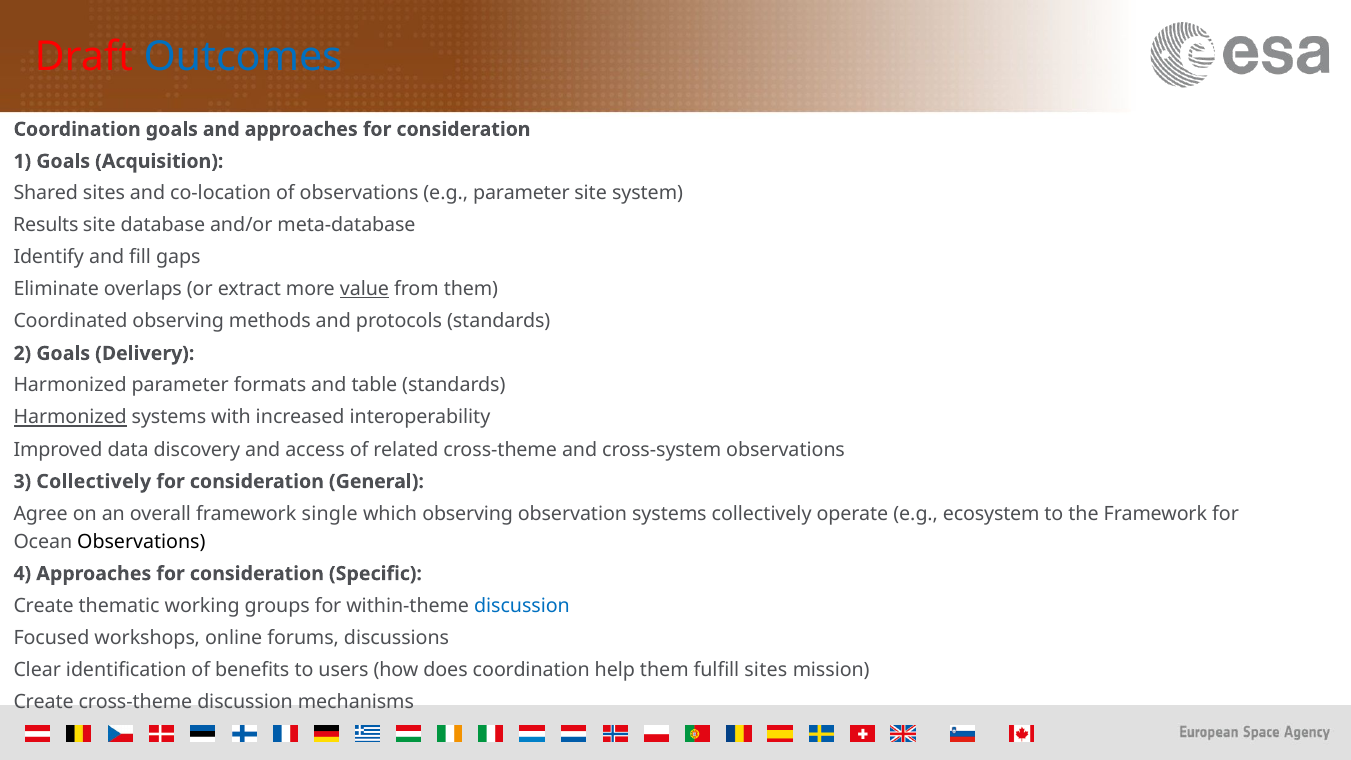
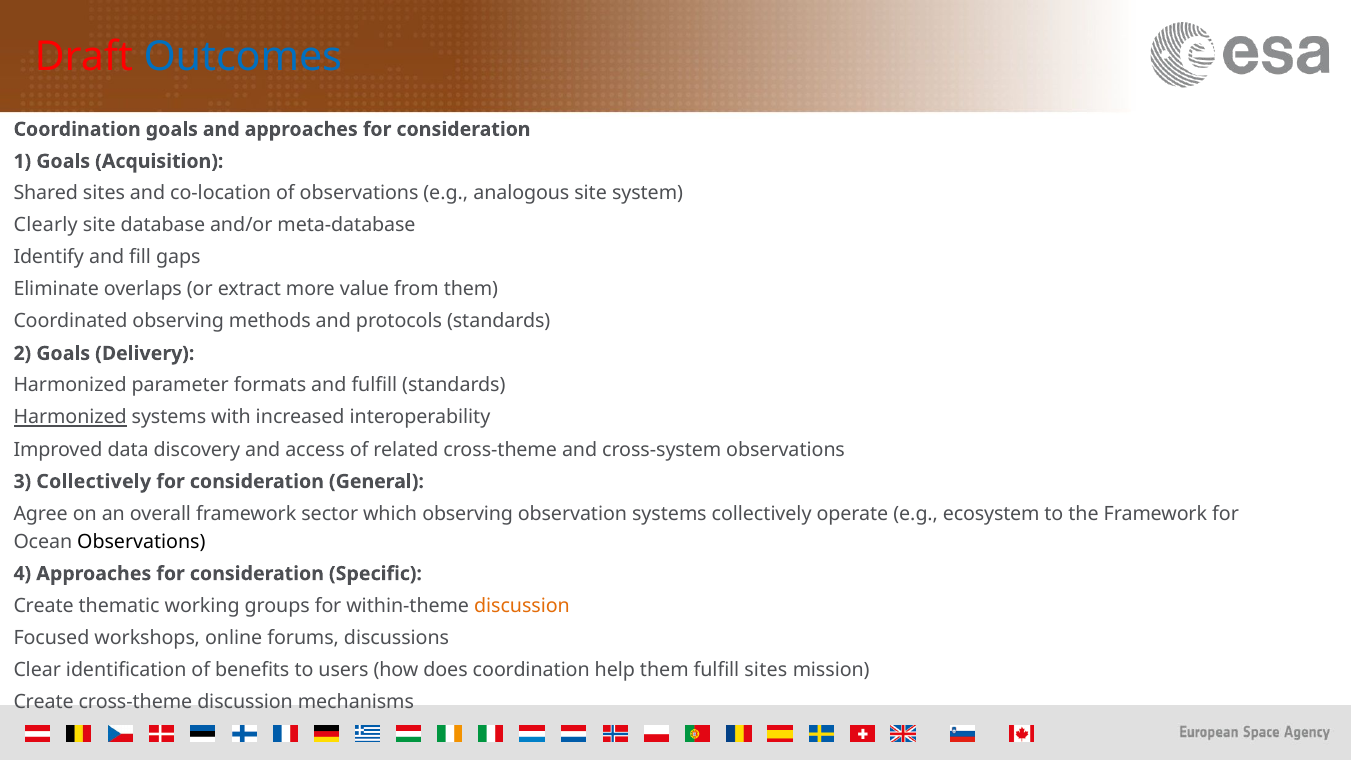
e.g parameter: parameter -> analogous
Results: Results -> Clearly
value underline: present -> none
and table: table -> fulfill
single: single -> sector
discussion at (522, 606) colour: blue -> orange
